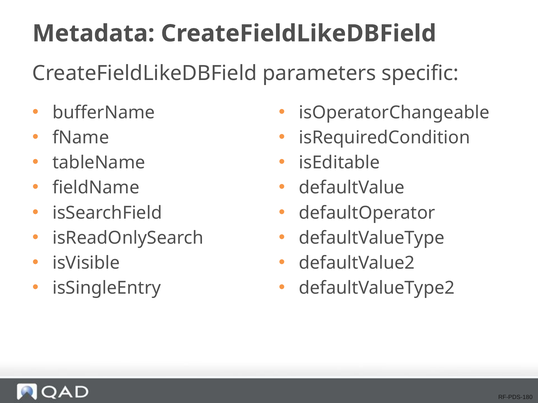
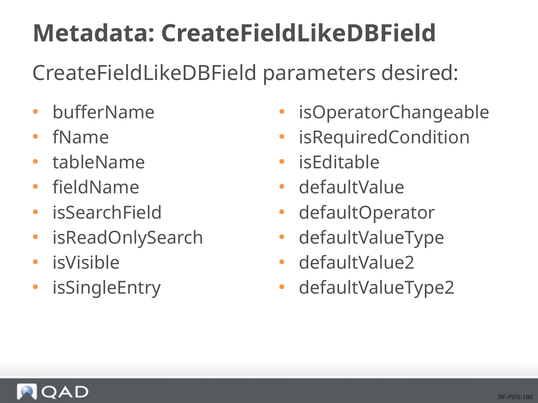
specific: specific -> desired
